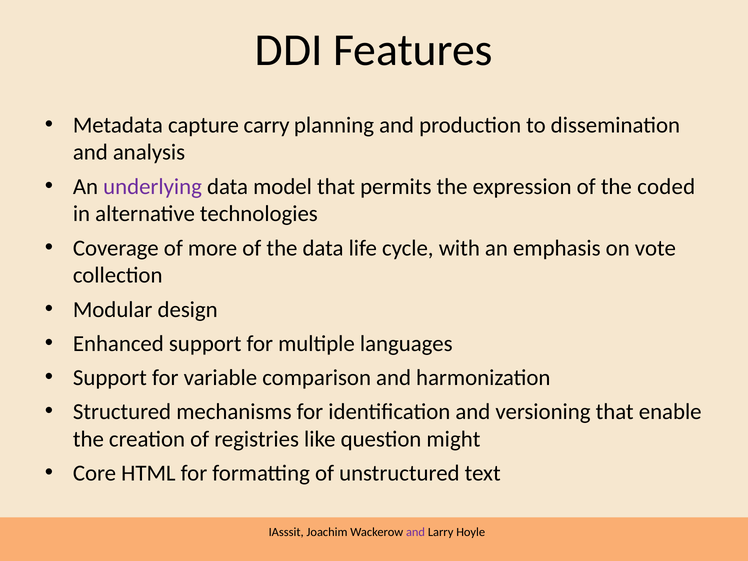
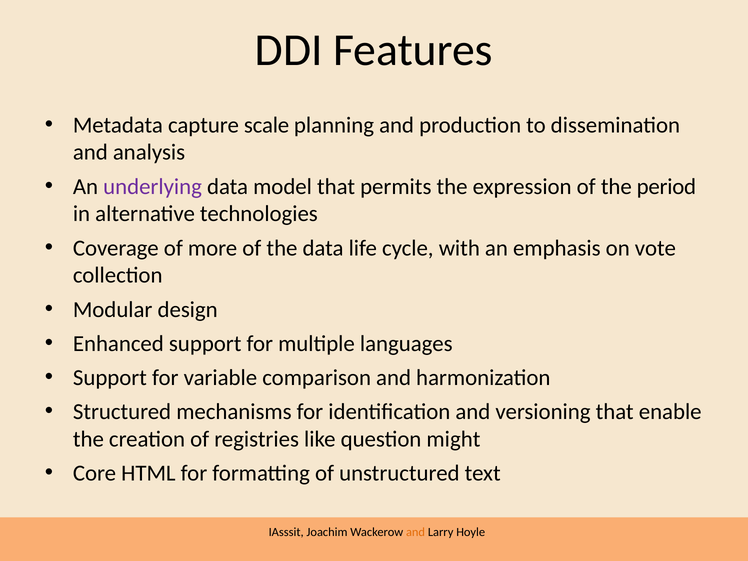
carry: carry -> scale
coded: coded -> period
and at (416, 532) colour: purple -> orange
